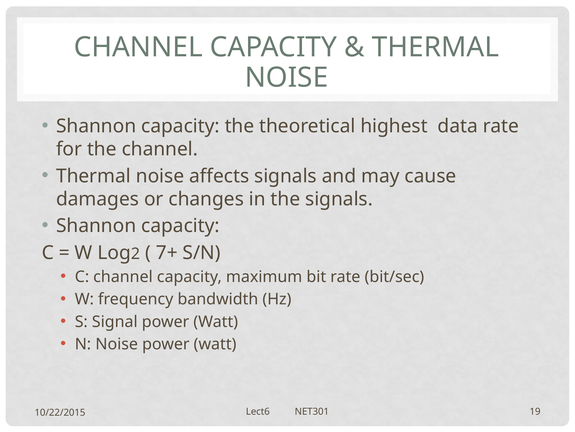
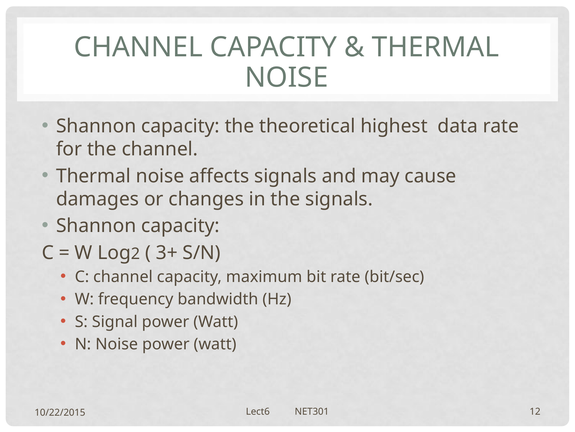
7+: 7+ -> 3+
19: 19 -> 12
